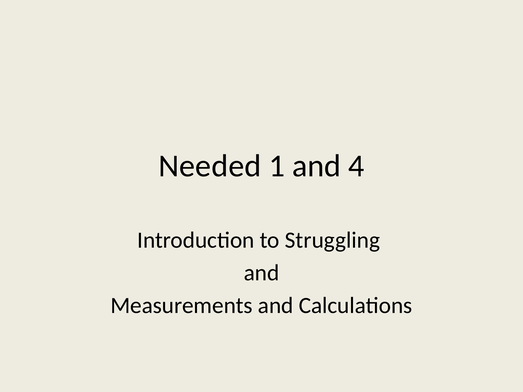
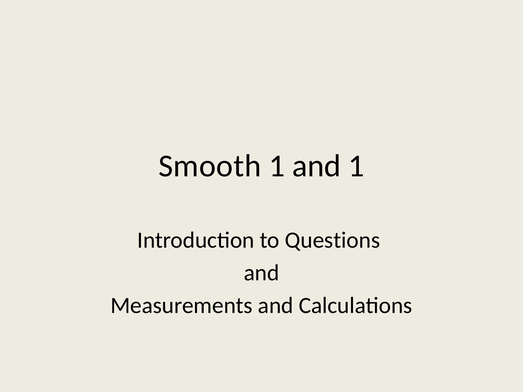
Needed: Needed -> Smooth
and 4: 4 -> 1
Struggling: Struggling -> Questions
